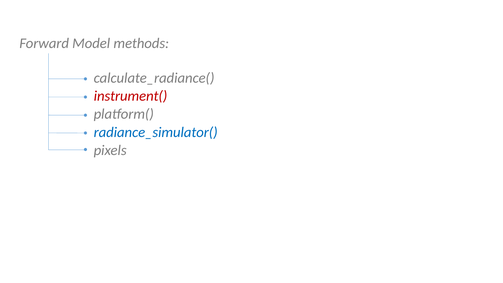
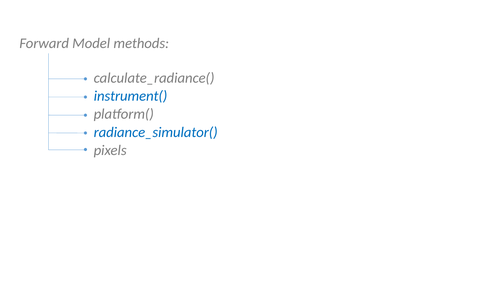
instrument( colour: red -> blue
